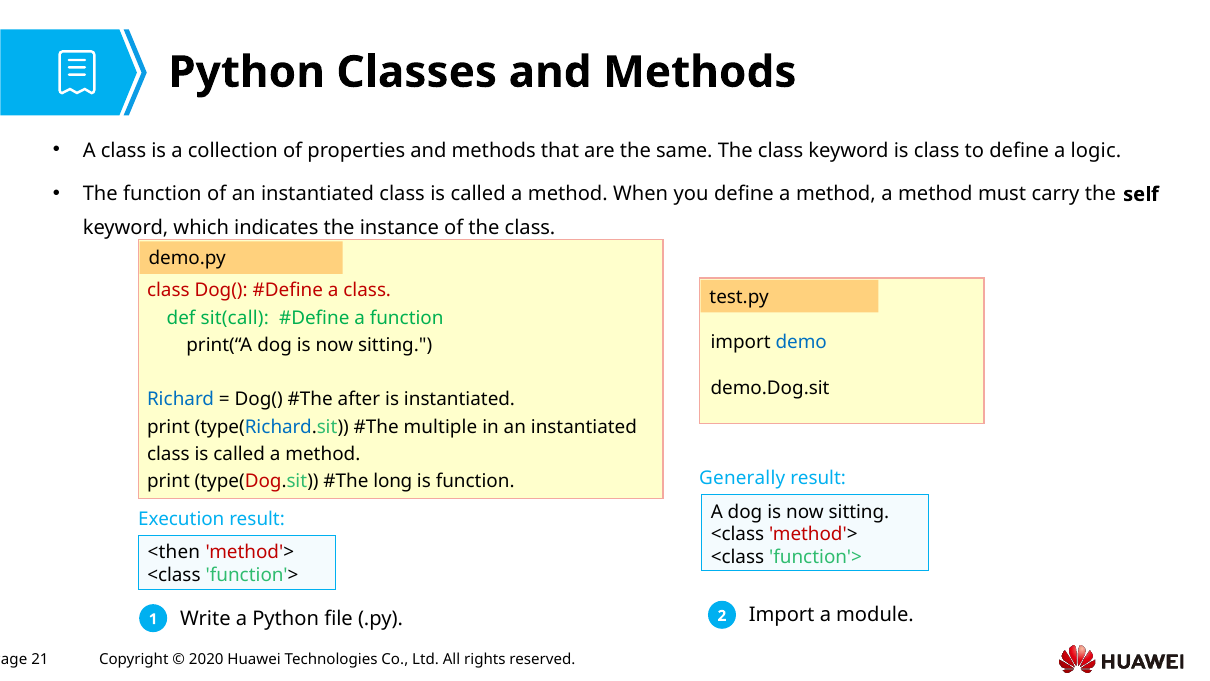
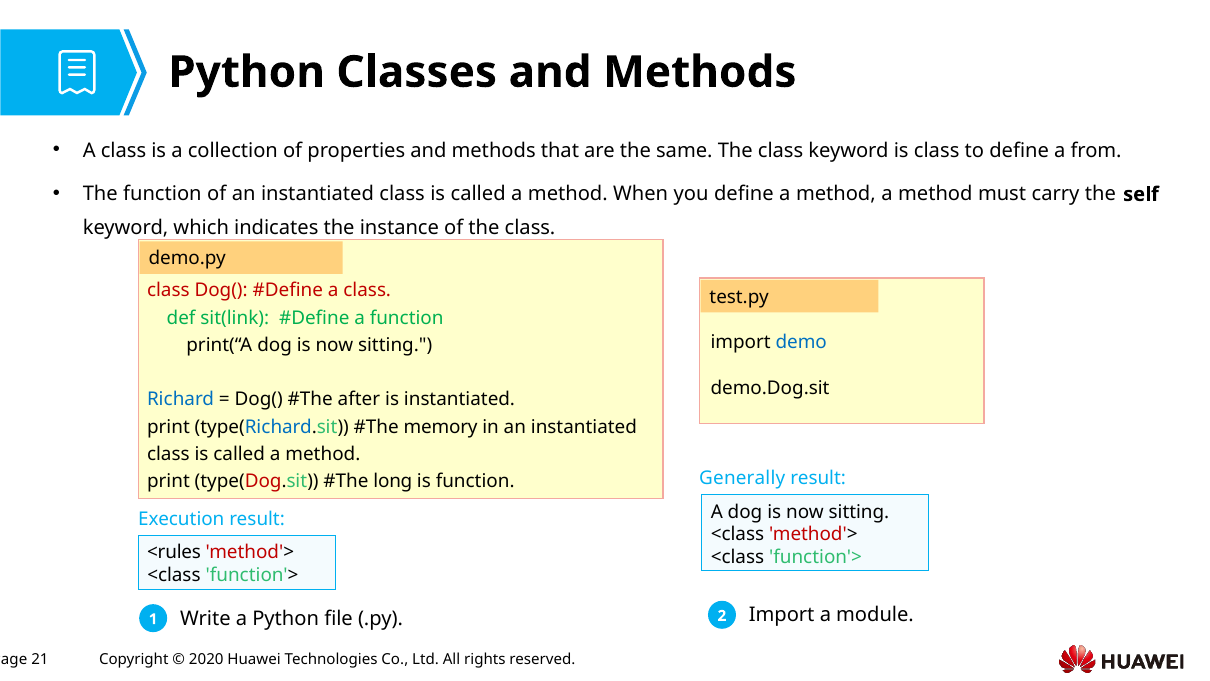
logic: logic -> from
sit(call: sit(call -> sit(link
multiple: multiple -> memory
<then: <then -> <rules
